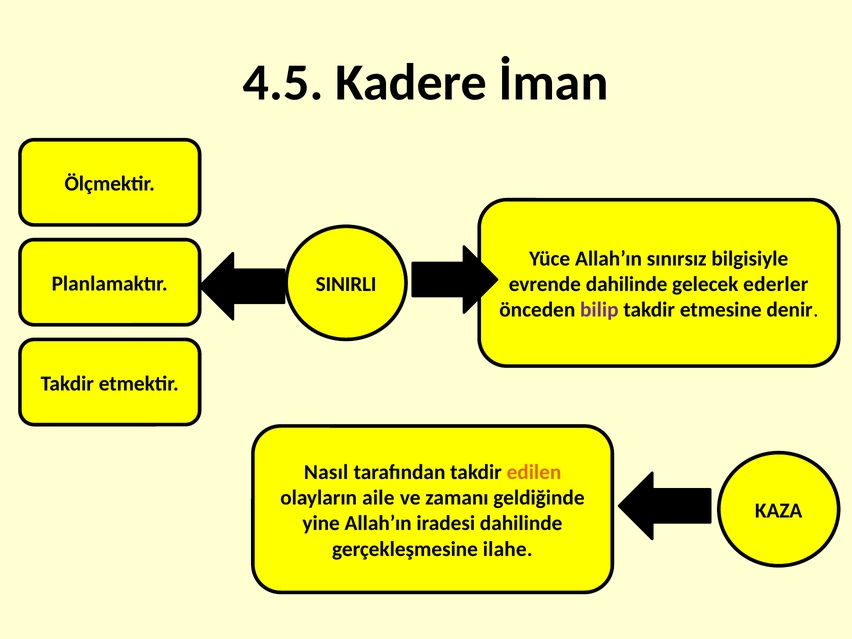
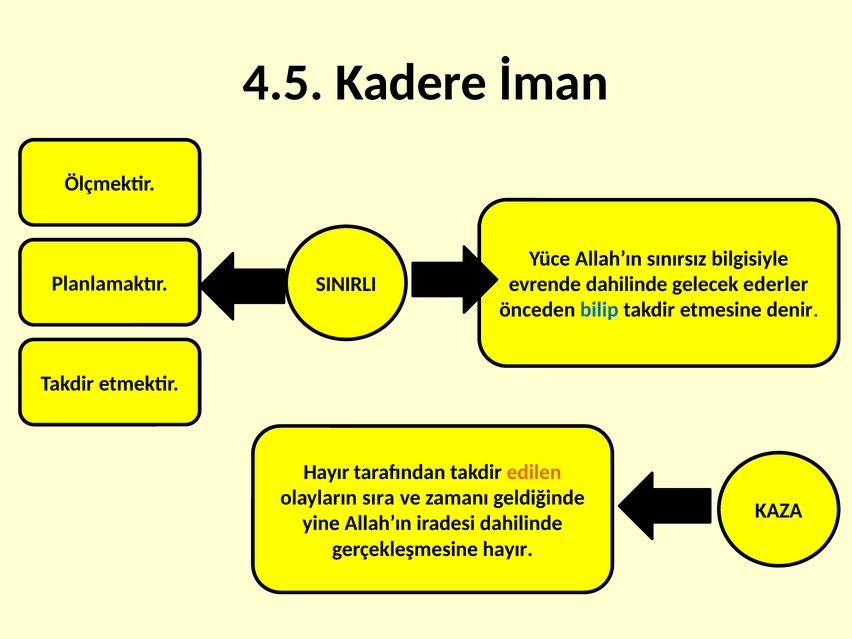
bilip colour: purple -> blue
Nasıl at (326, 472): Nasıl -> Hayır
aile: aile -> sıra
gerçekleşmesine ilahe: ilahe -> hayır
